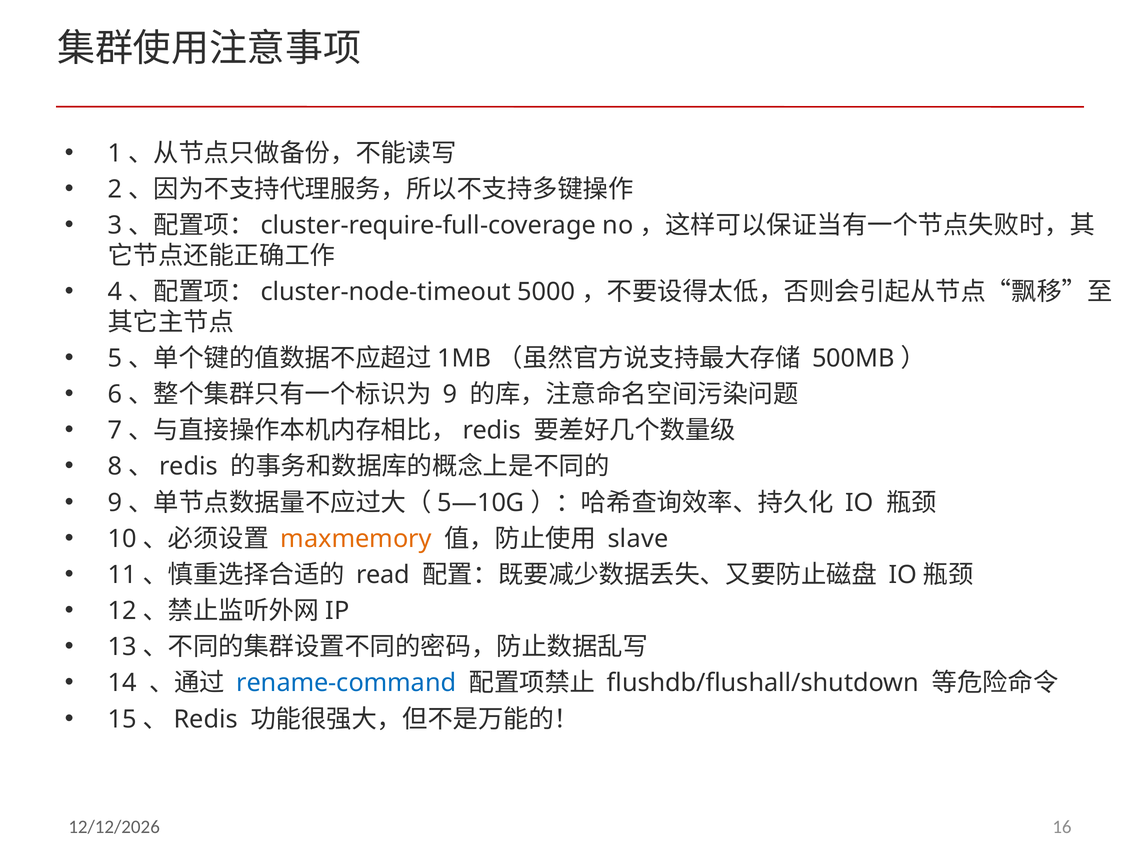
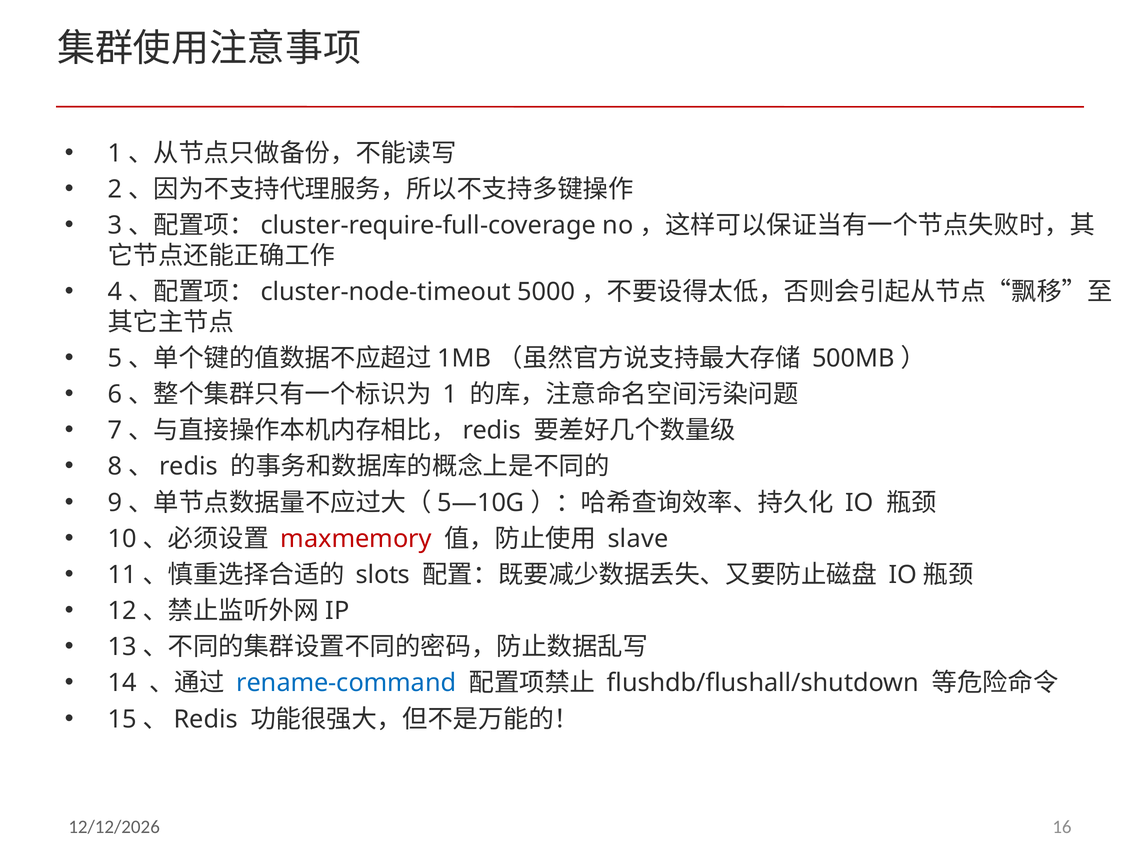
9: 9 -> 1
maxmemory colour: orange -> red
read: read -> slots
